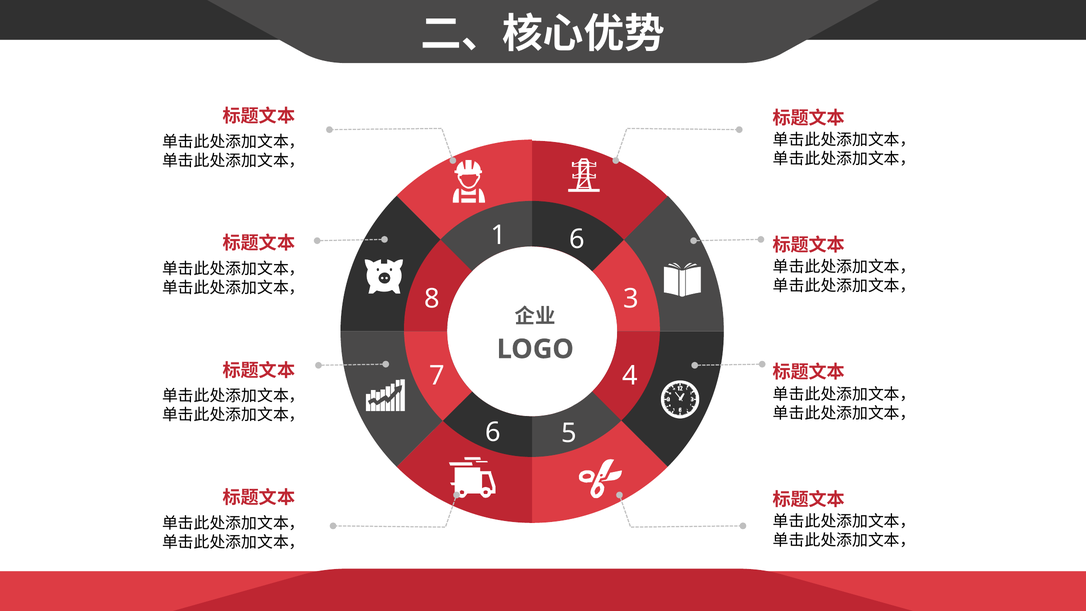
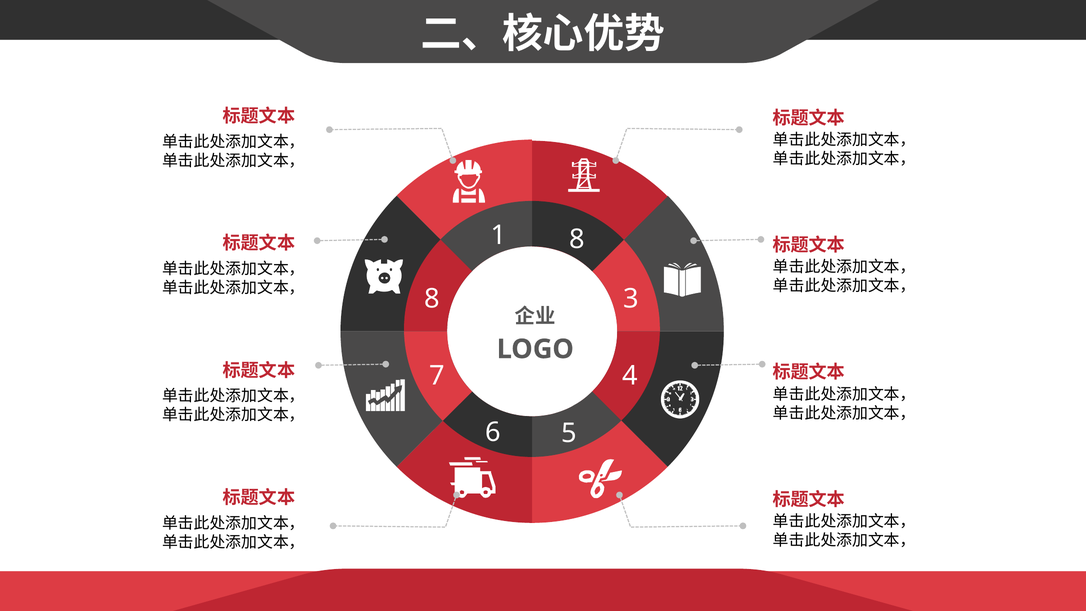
1 6: 6 -> 8
